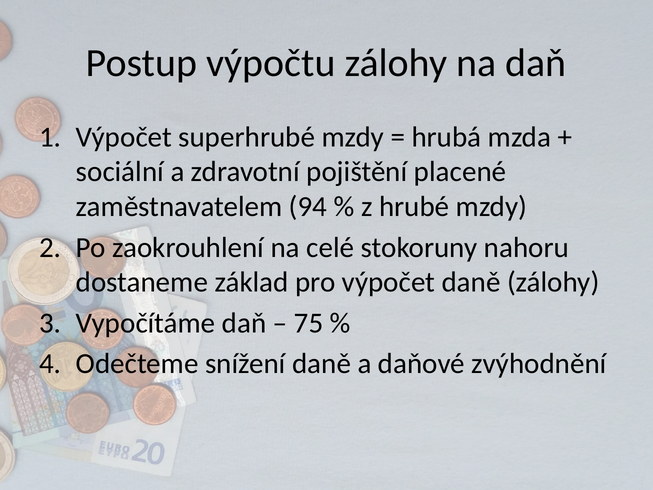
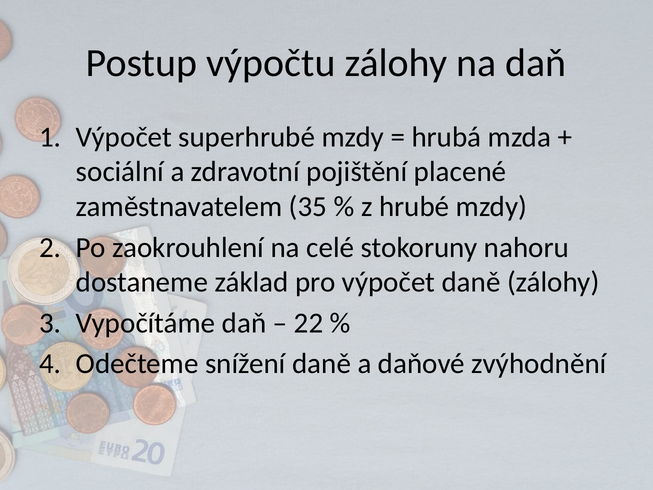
94: 94 -> 35
75: 75 -> 22
